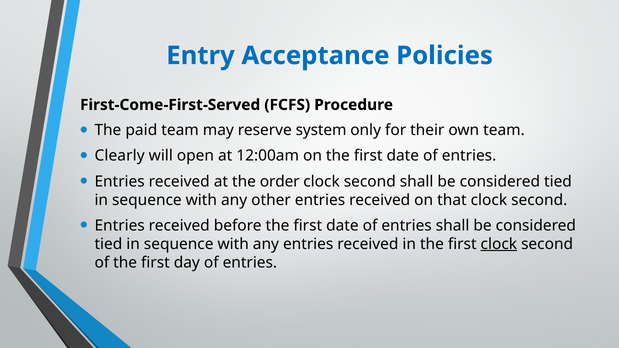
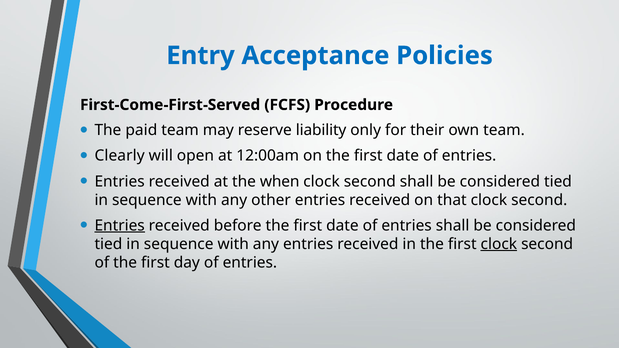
system: system -> liability
order: order -> when
Entries at (120, 226) underline: none -> present
